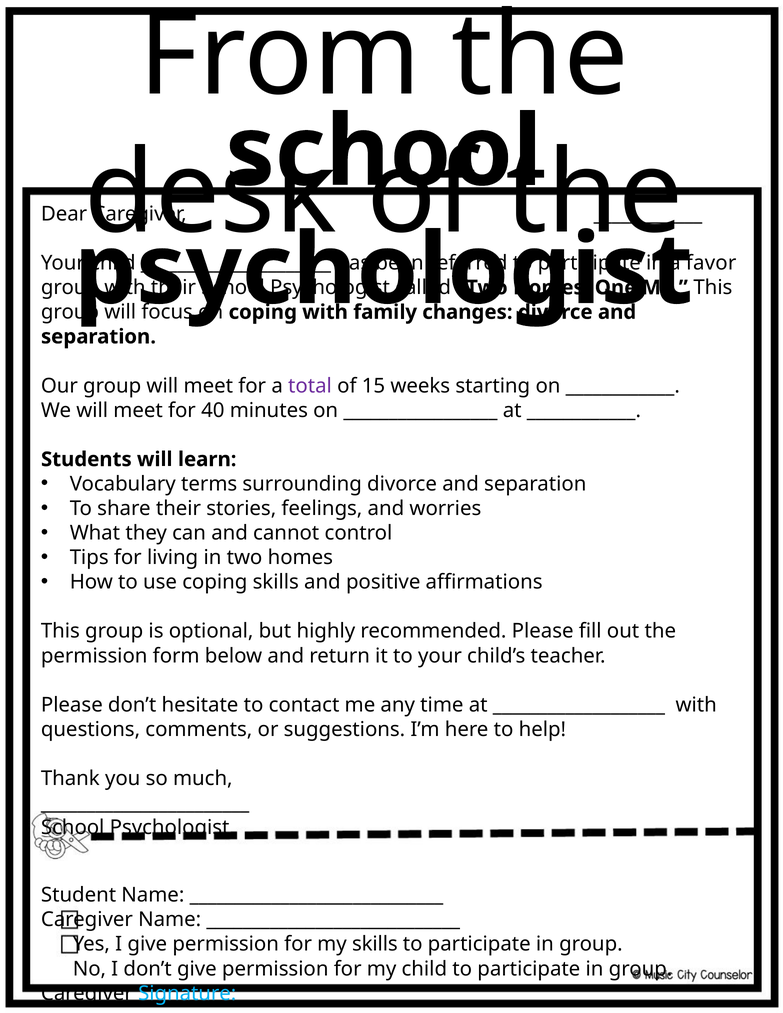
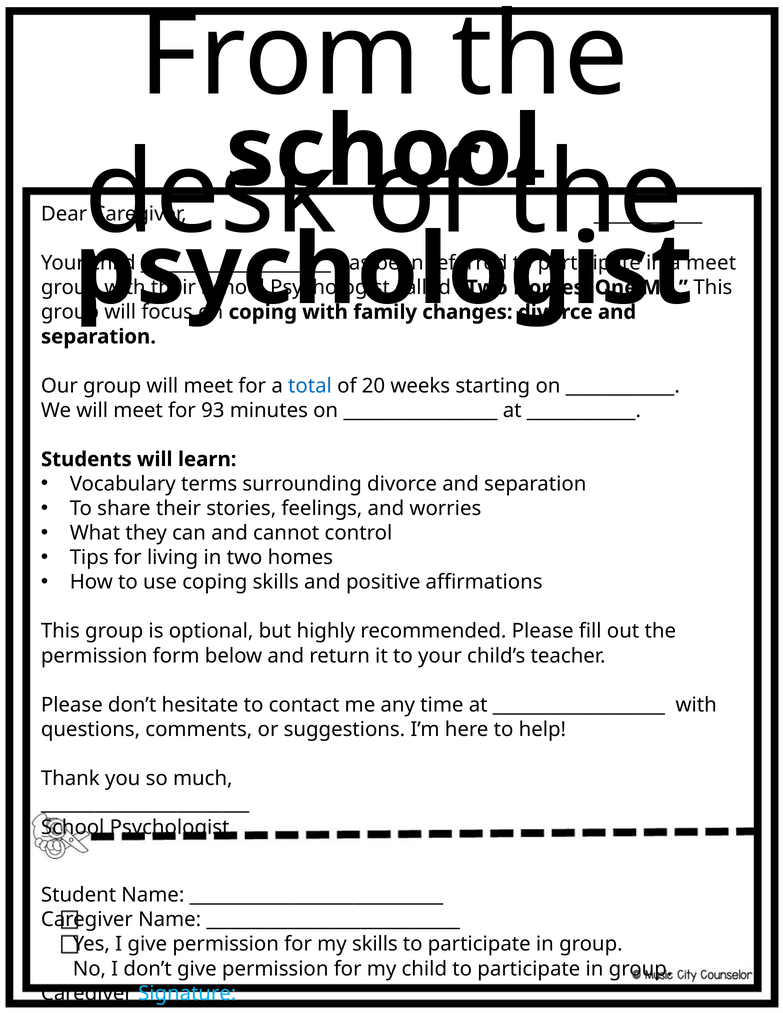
favor at (711, 263): favor -> meet
total colour: purple -> blue
15: 15 -> 20
40: 40 -> 93
